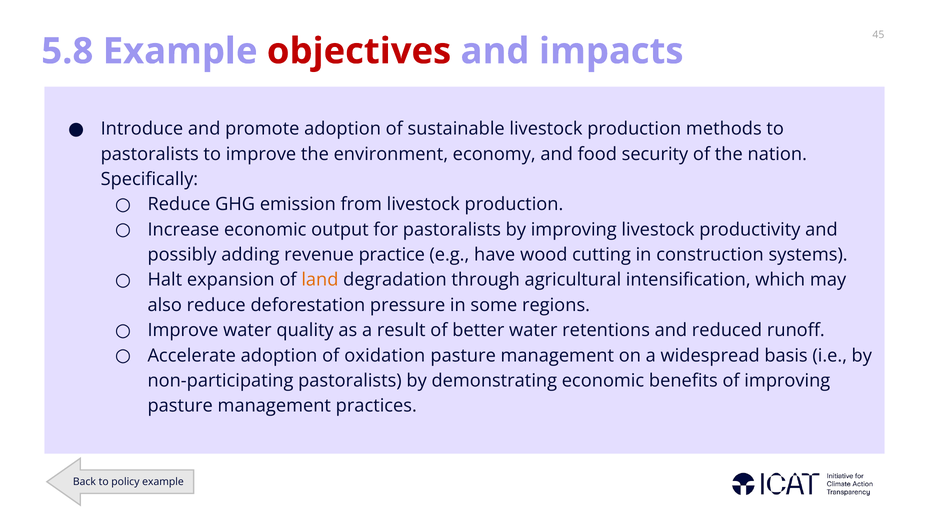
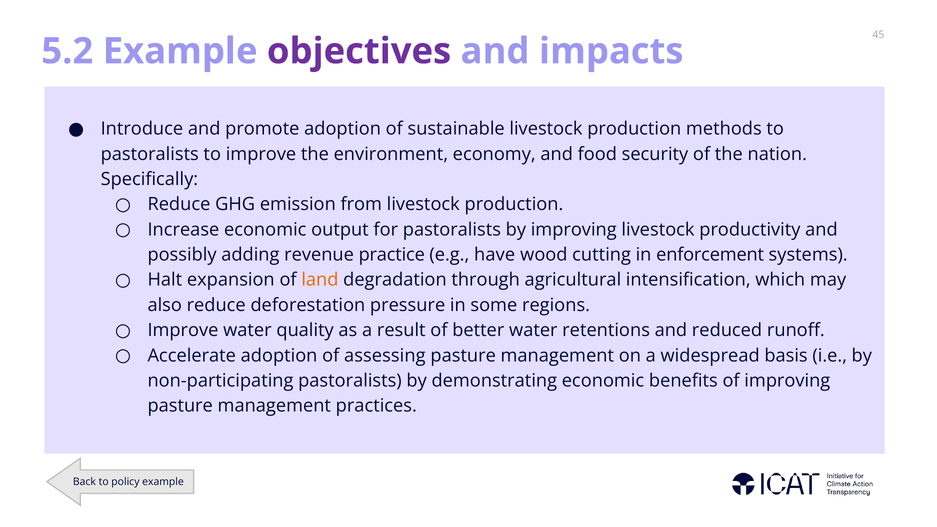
5.8: 5.8 -> 5.2
objectives colour: red -> purple
construction: construction -> enforcement
oxidation: oxidation -> assessing
